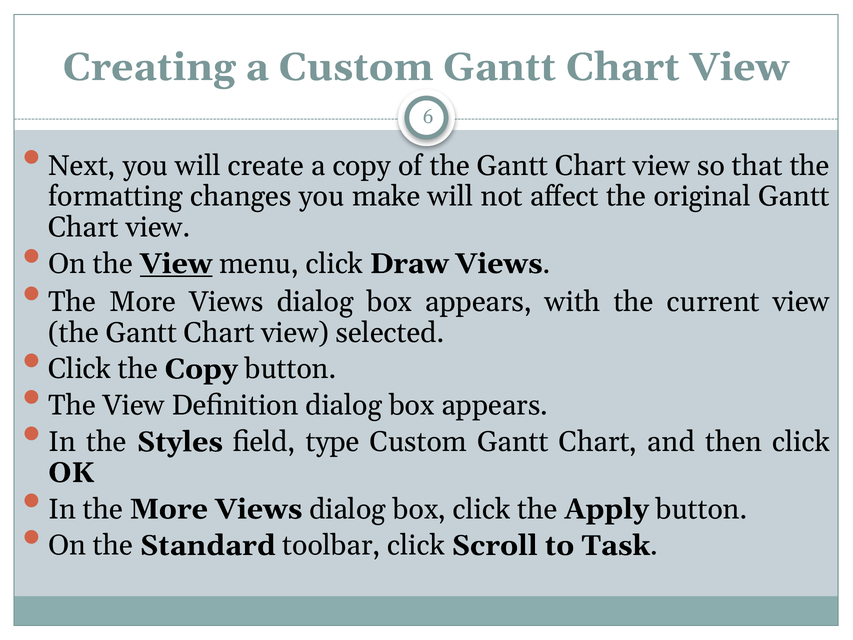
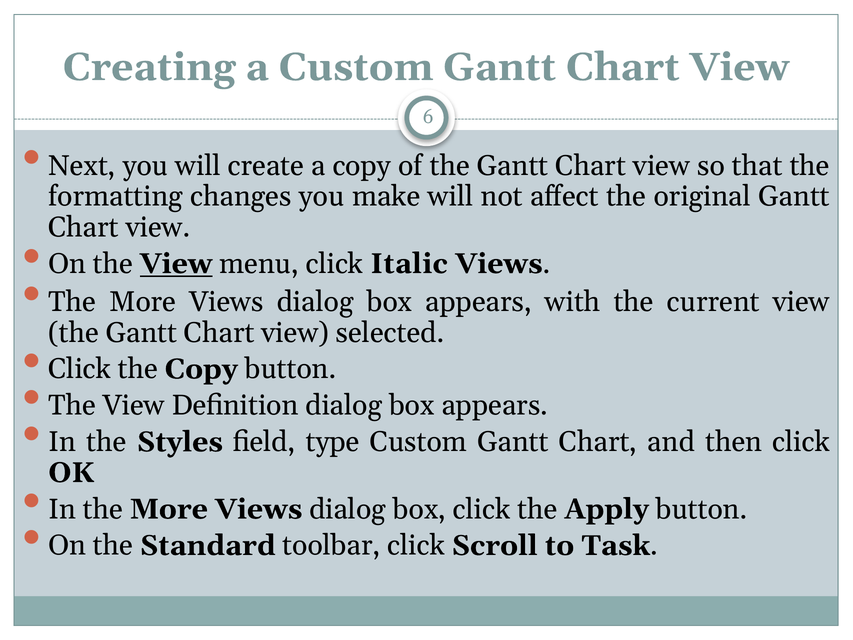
Draw: Draw -> Italic
